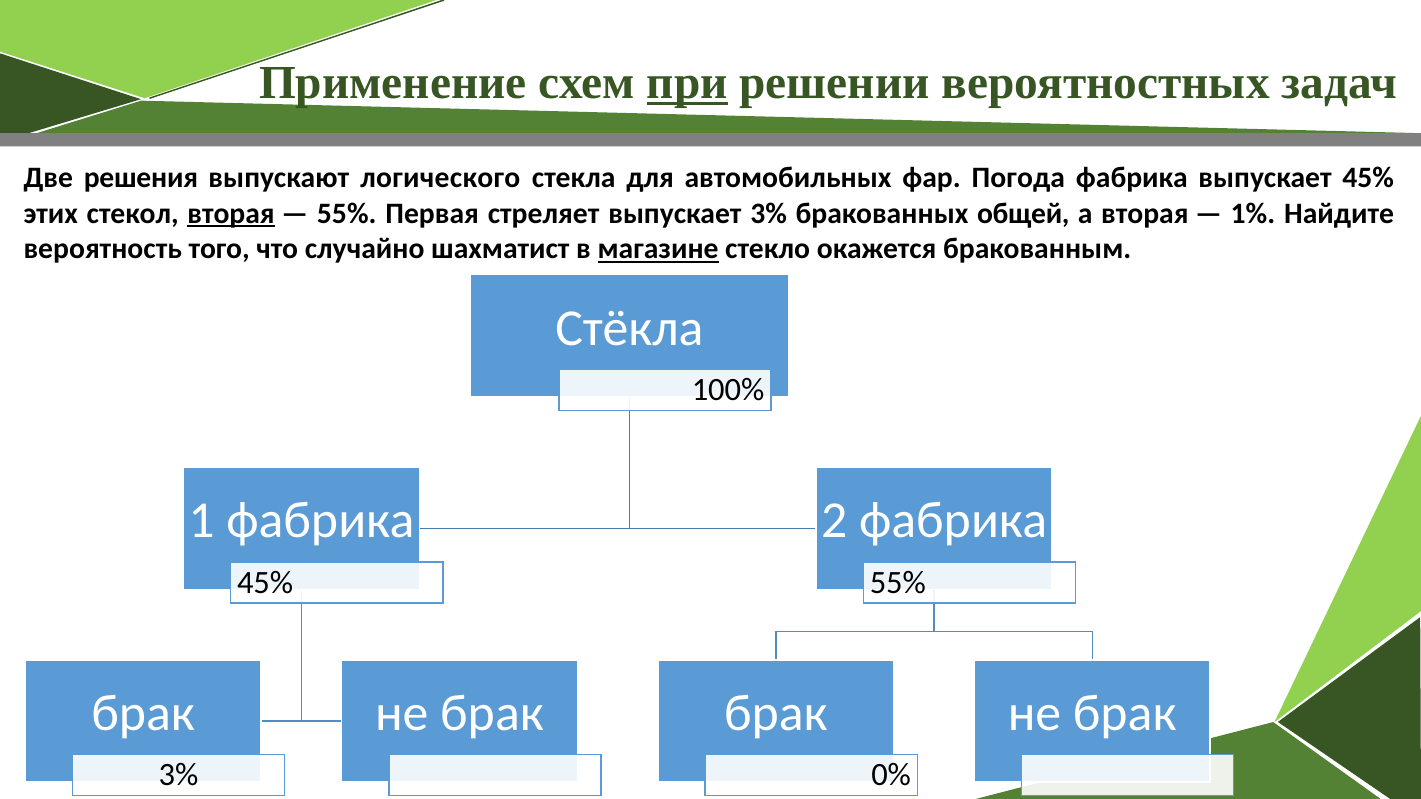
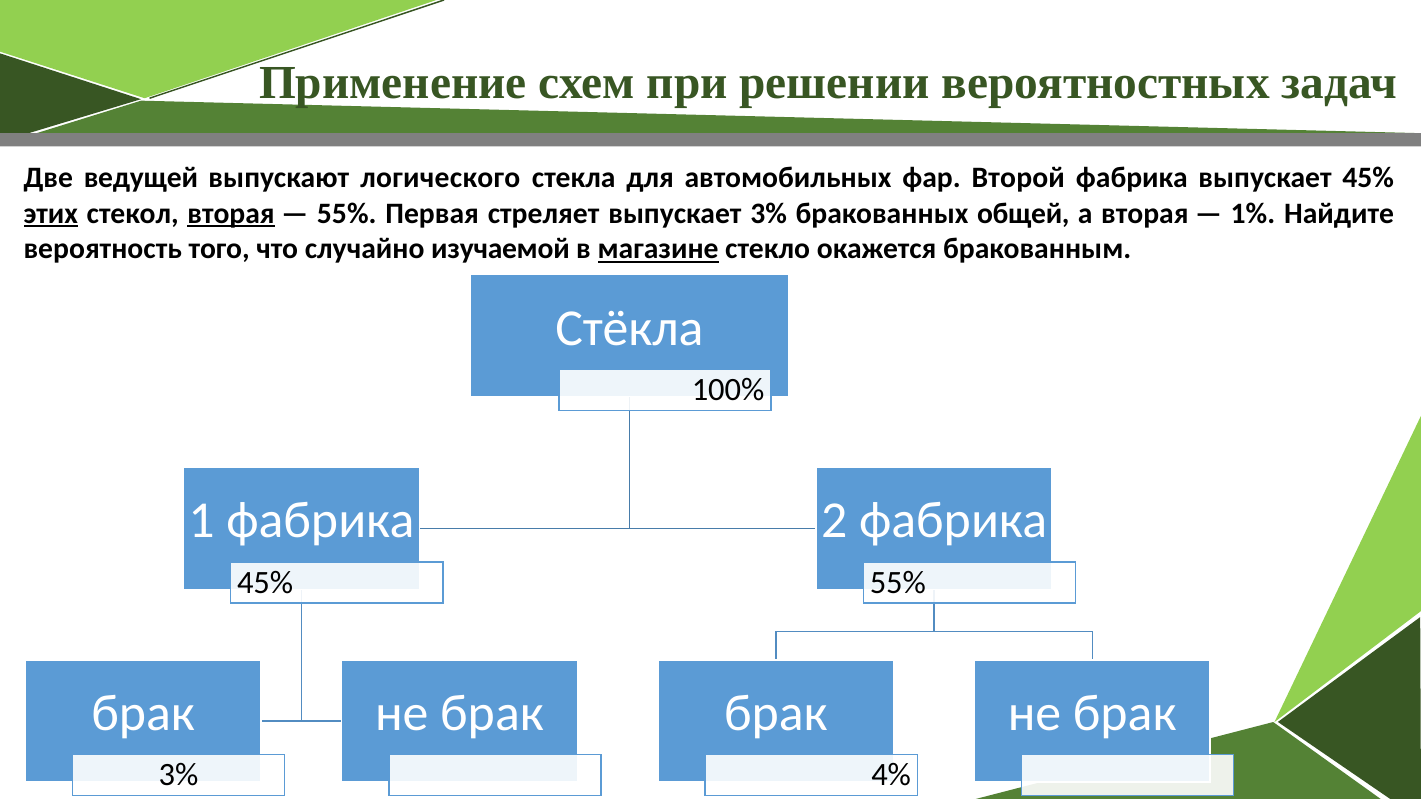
при underline: present -> none
решения: решения -> ведущей
Погода: Погода -> Второй
этих underline: none -> present
шахматист: шахматист -> изучаемой
0%: 0% -> 4%
